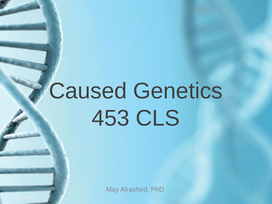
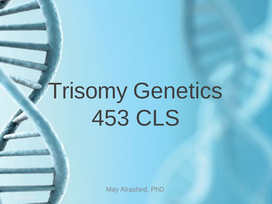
Caused: Caused -> Trisomy
